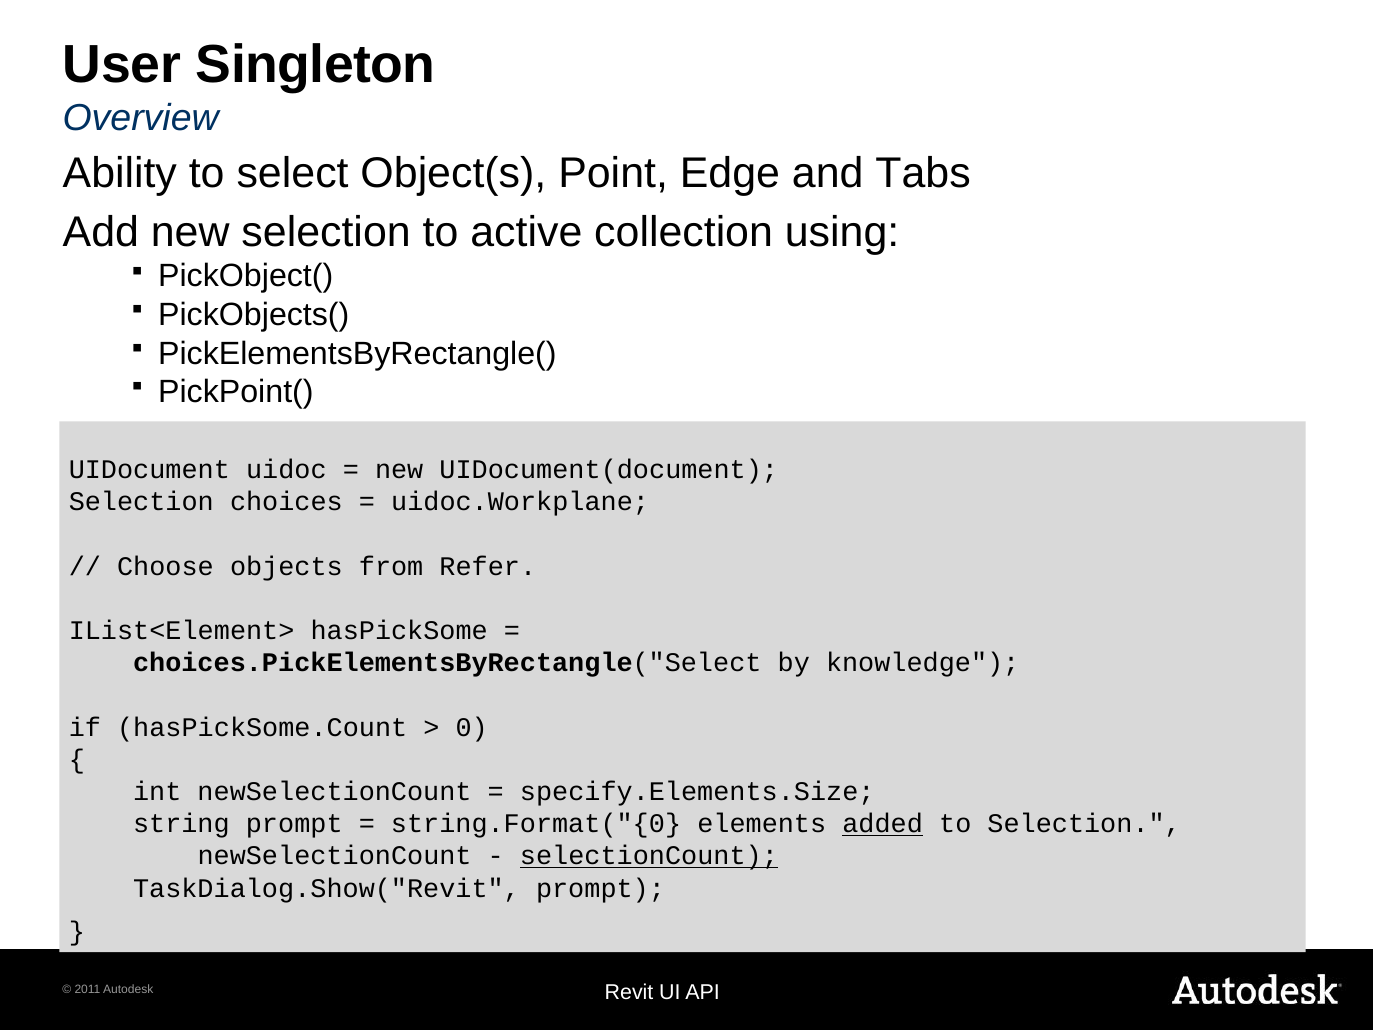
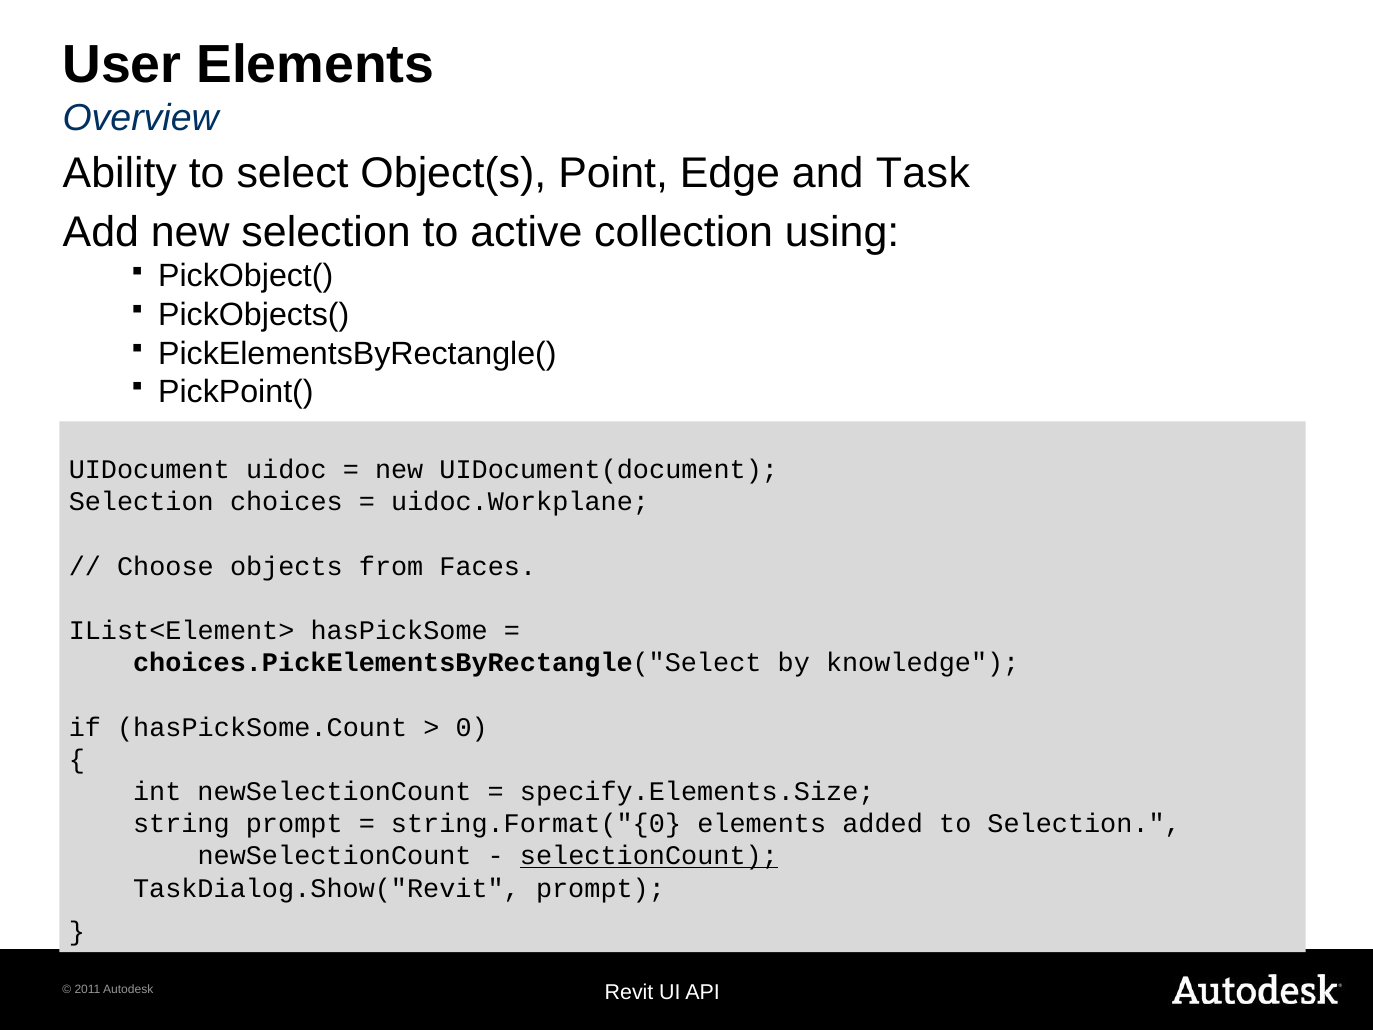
User Singleton: Singleton -> Elements
Tabs: Tabs -> Task
Refer: Refer -> Faces
added underline: present -> none
